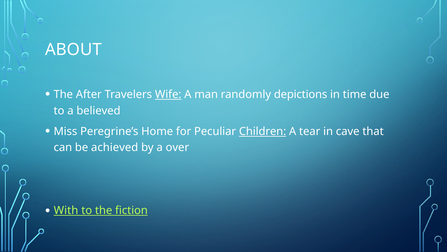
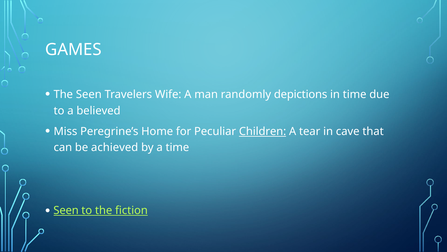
ABOUT: ABOUT -> GAMES
The After: After -> Seen
Wife underline: present -> none
a over: over -> time
With at (66, 210): With -> Seen
